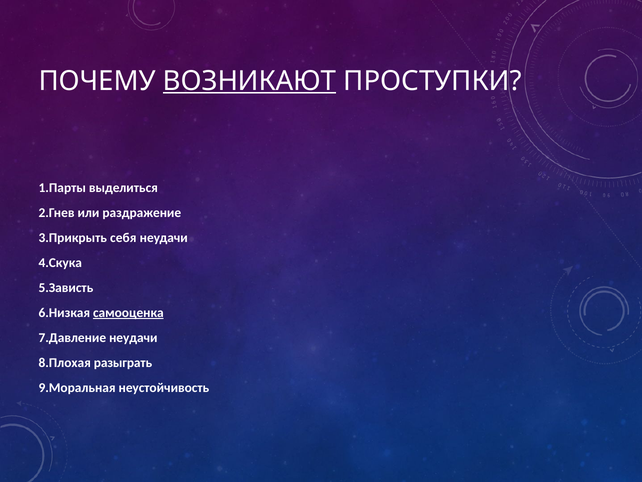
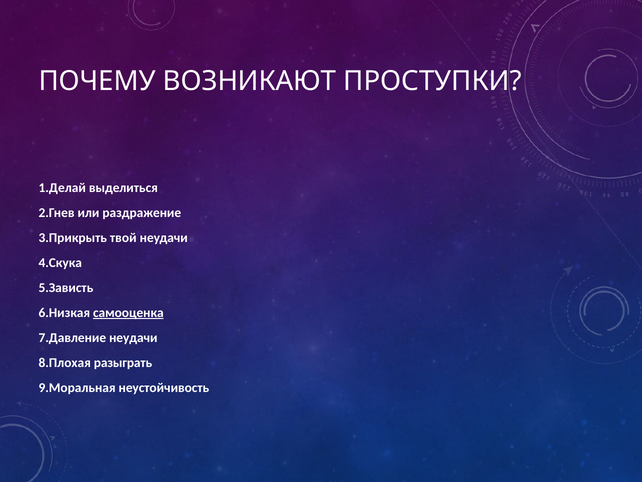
ВОЗНИКАЮТ underline: present -> none
1.Парты: 1.Парты -> 1.Делай
себя: себя -> твой
